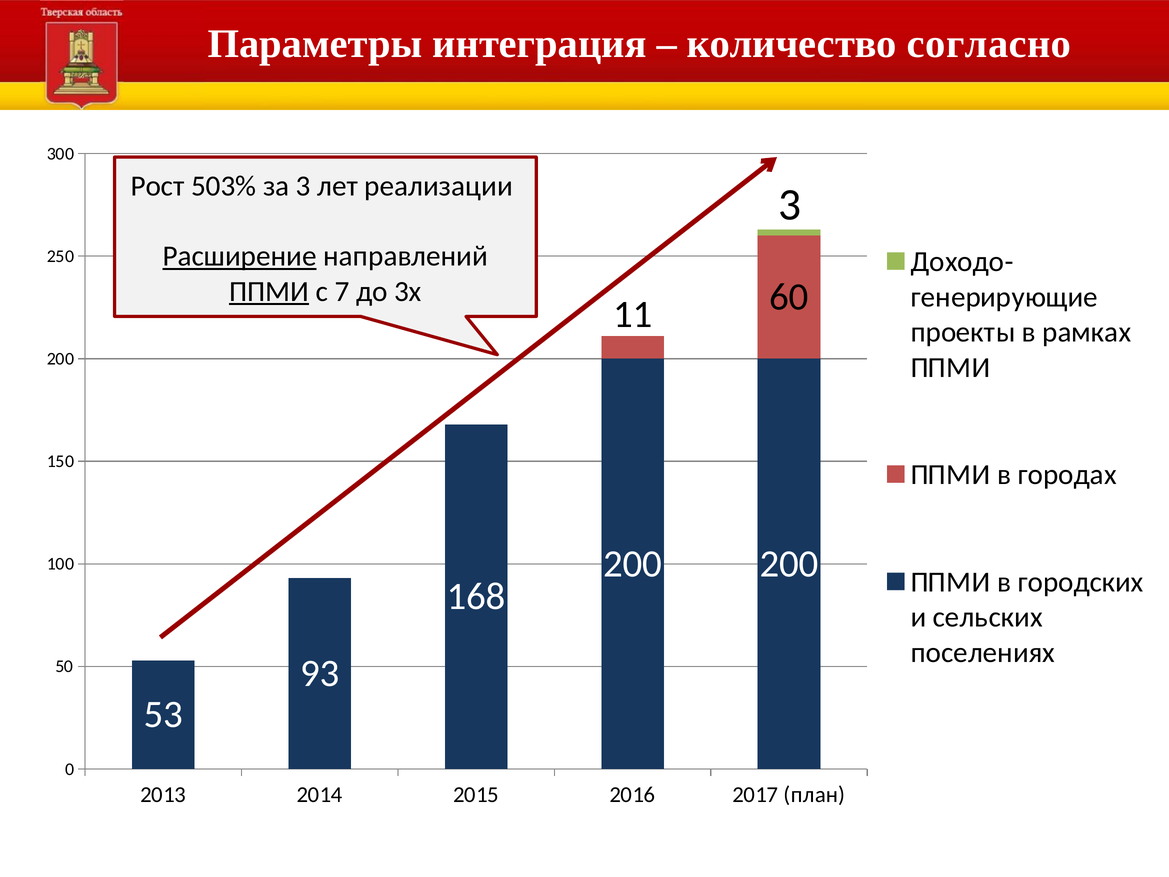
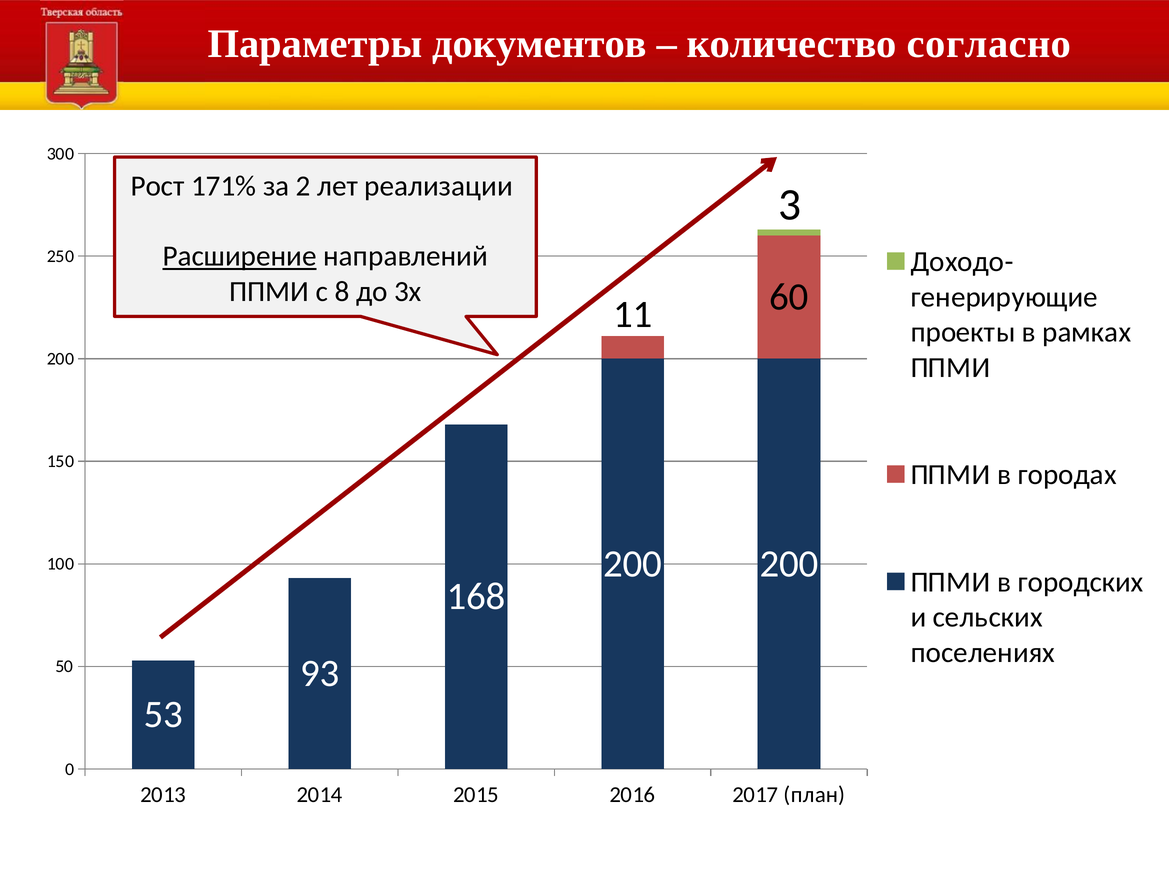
интеграция: интеграция -> документов
503%: 503% -> 171%
за 3: 3 -> 2
ППМИ at (269, 291) underline: present -> none
7: 7 -> 8
